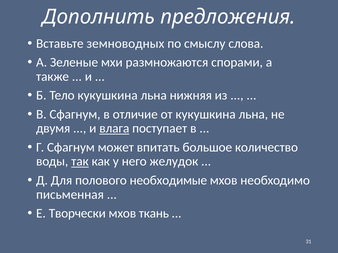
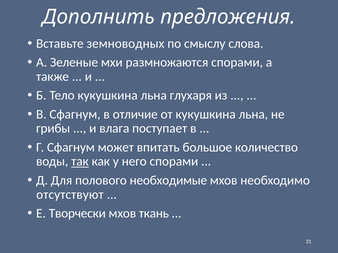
нижняя: нижняя -> глухаря
двумя: двумя -> грибы
влага underline: present -> none
него желудок: желудок -> спорами
письменная: письменная -> отсутствуют
